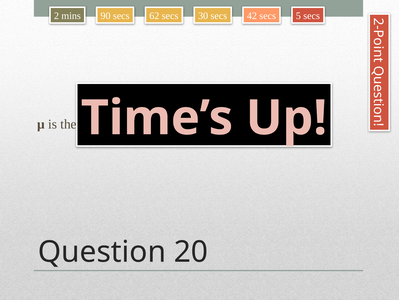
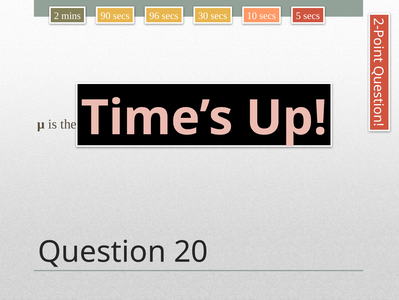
62: 62 -> 96
42: 42 -> 10
